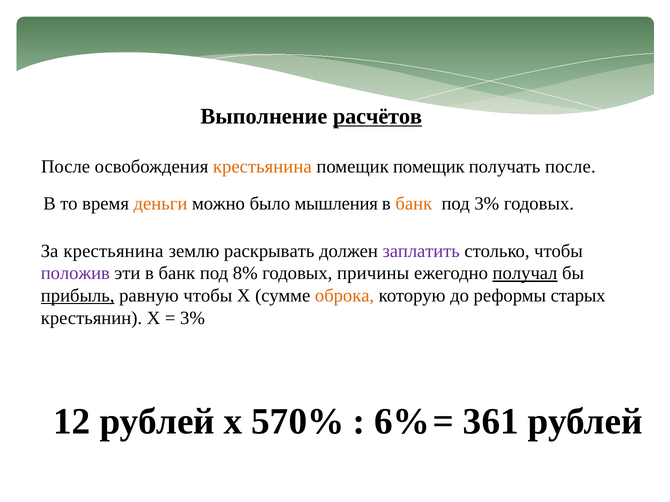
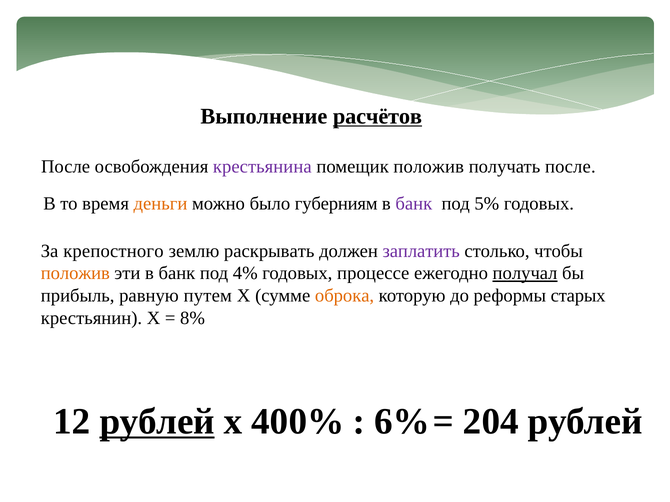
крестьянина at (262, 167) colour: orange -> purple
помещик помещик: помещик -> положив
мышления: мышления -> губерниям
банк at (414, 204) colour: orange -> purple
под 3%: 3% -> 5%
За крестьянина: крестьянина -> крепостного
положив at (75, 274) colour: purple -> orange
8%: 8% -> 4%
причины: причины -> процессе
прибыль underline: present -> none
равную чтобы: чтобы -> путем
3% at (192, 318): 3% -> 8%
рублей at (157, 422) underline: none -> present
570%: 570% -> 400%
361: 361 -> 204
